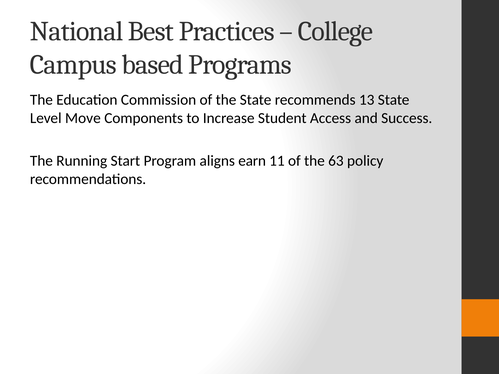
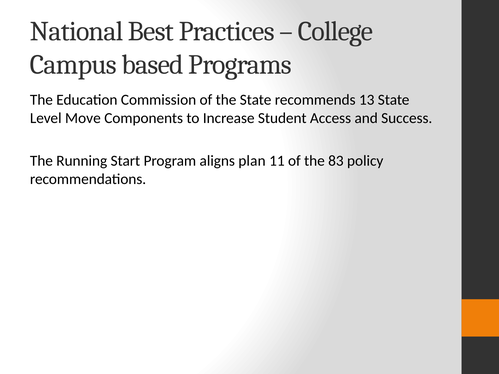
earn: earn -> plan
63: 63 -> 83
